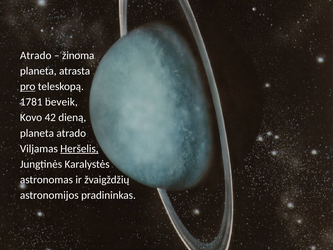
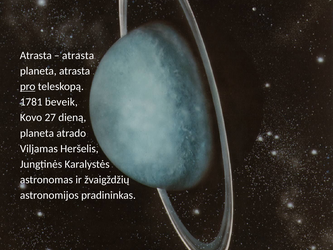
Atrado at (36, 55): Atrado -> Atrasta
žinoma at (78, 55): žinoma -> atrasta
42: 42 -> 27
Heršelis underline: present -> none
